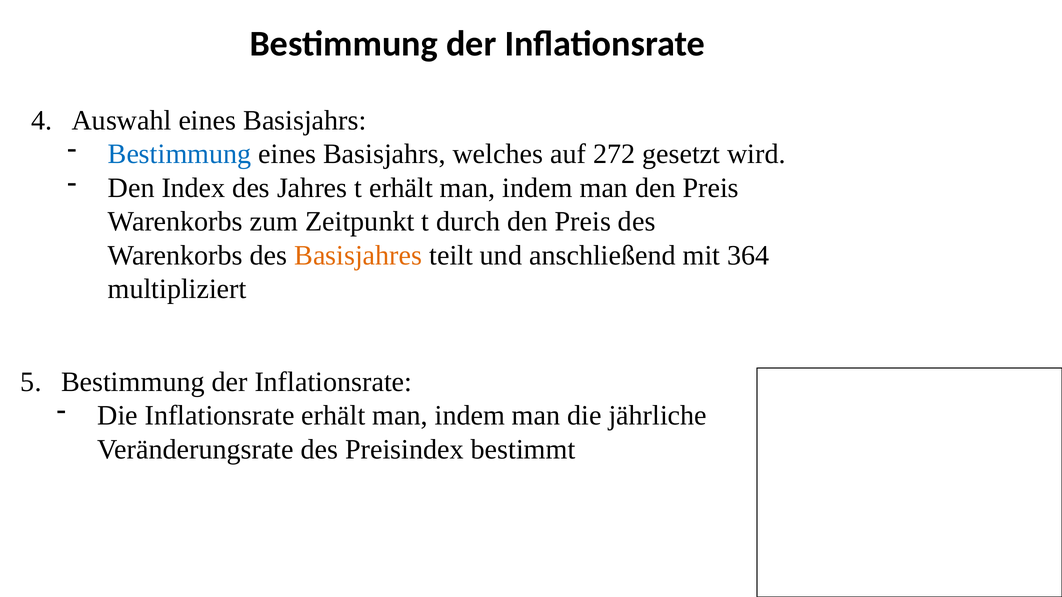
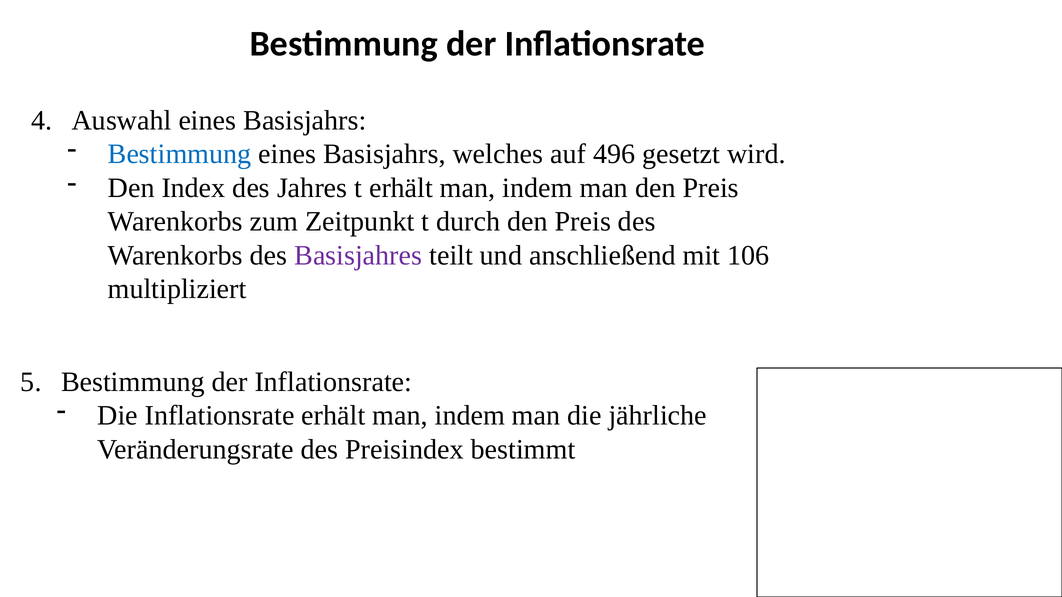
272: 272 -> 496
Basisjahres colour: orange -> purple
364: 364 -> 106
